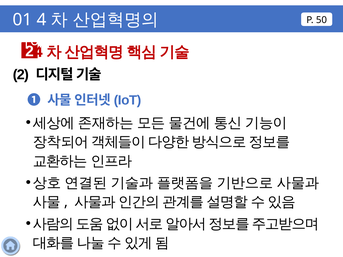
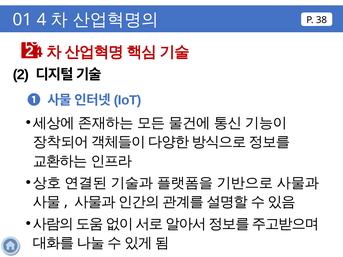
50: 50 -> 38
